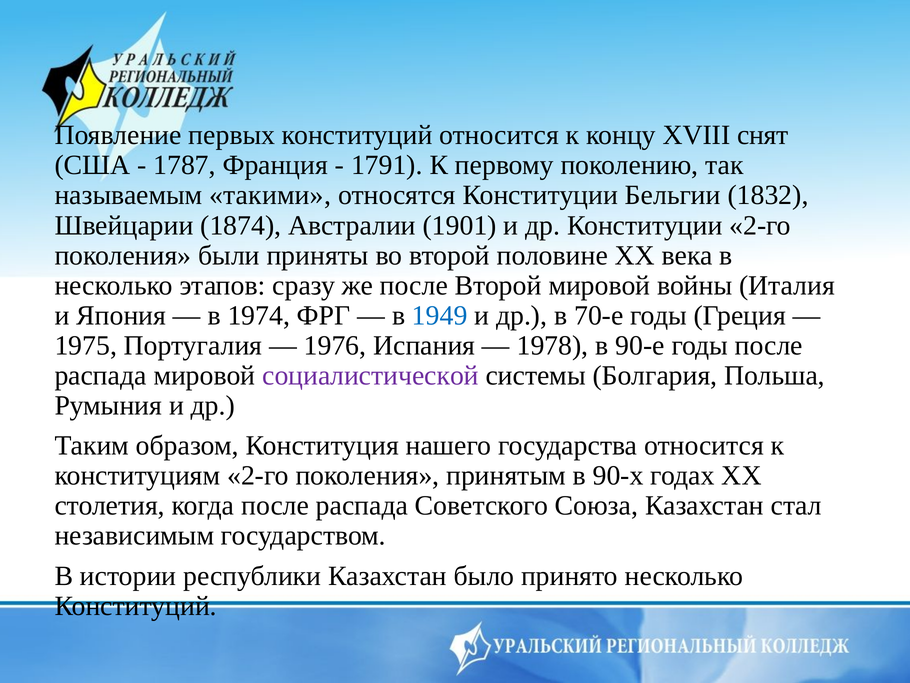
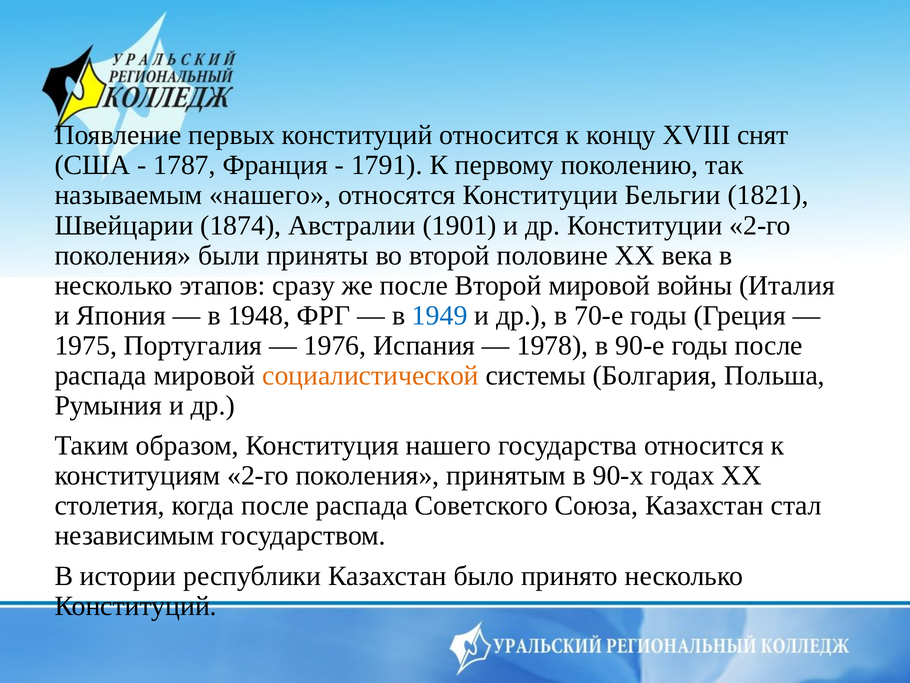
называемым такими: такими -> нашего
1832: 1832 -> 1821
1974: 1974 -> 1948
социалистической colour: purple -> orange
